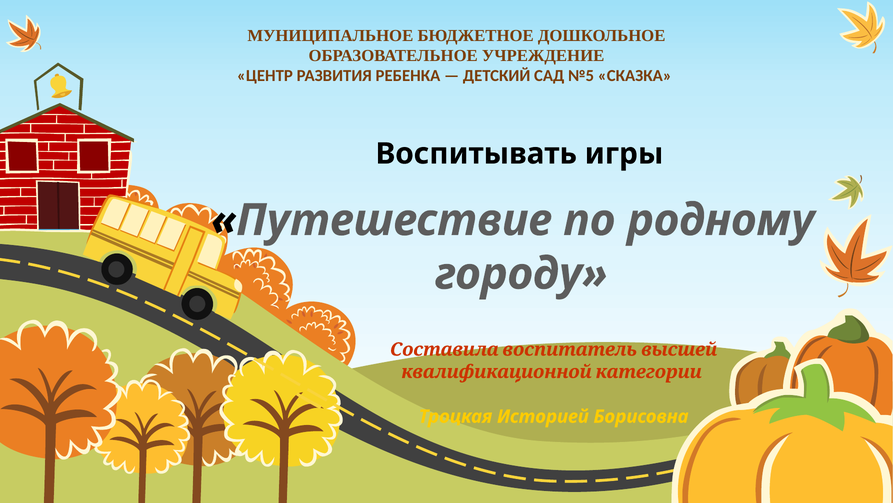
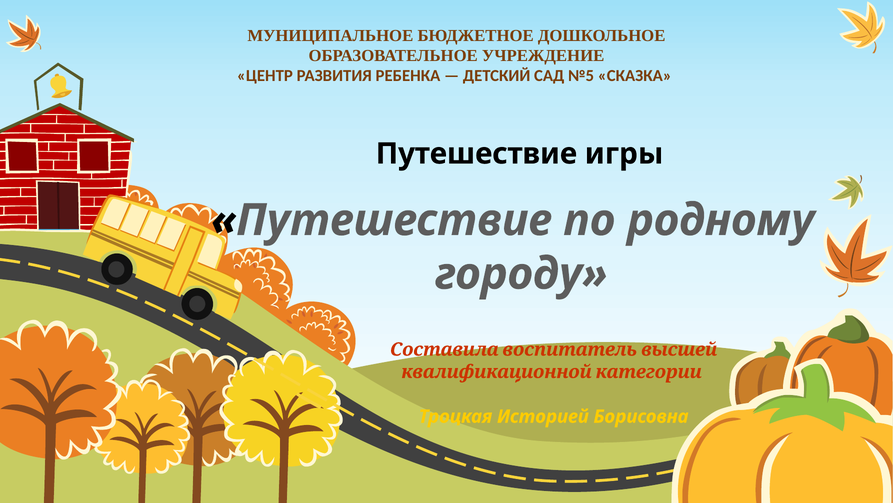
Воспитывать at (476, 154): Воспитывать -> Путешествие
